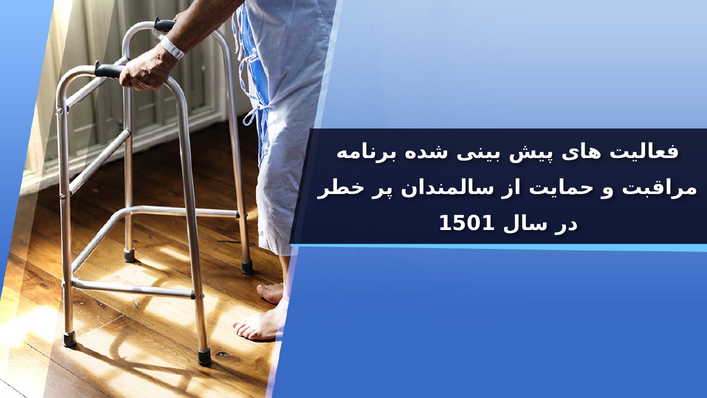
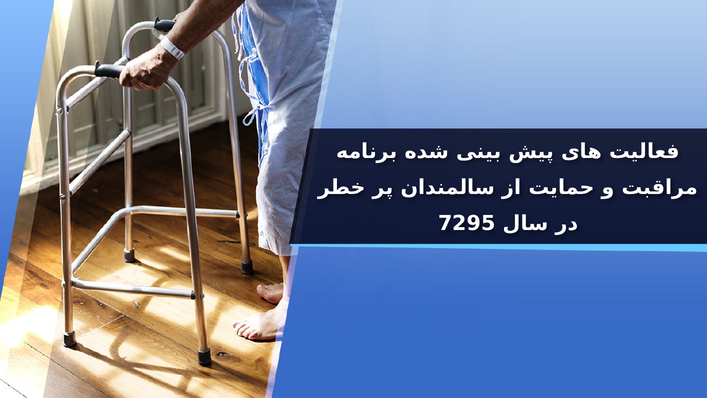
1501: 1501 -> 7295
